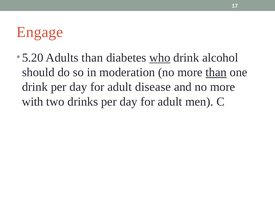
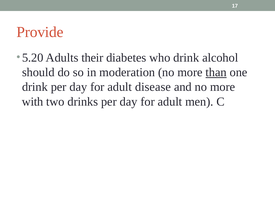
Engage: Engage -> Provide
Adults than: than -> their
who underline: present -> none
